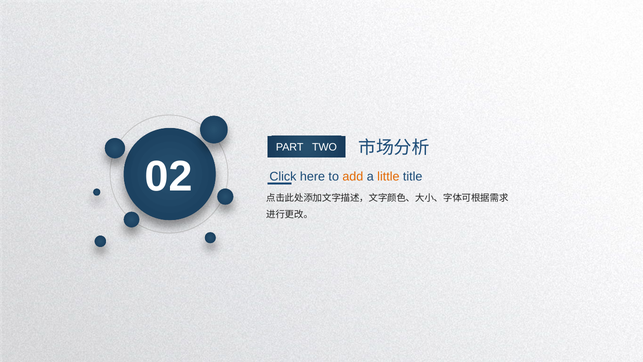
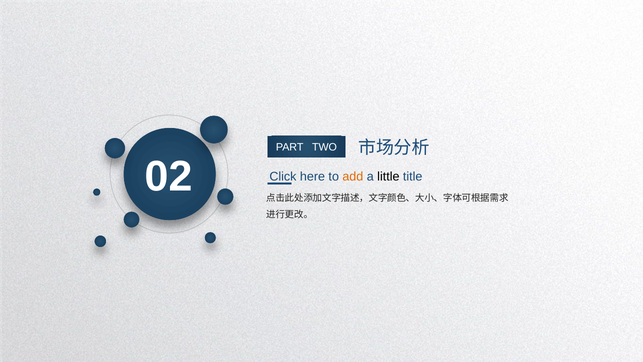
little colour: orange -> black
